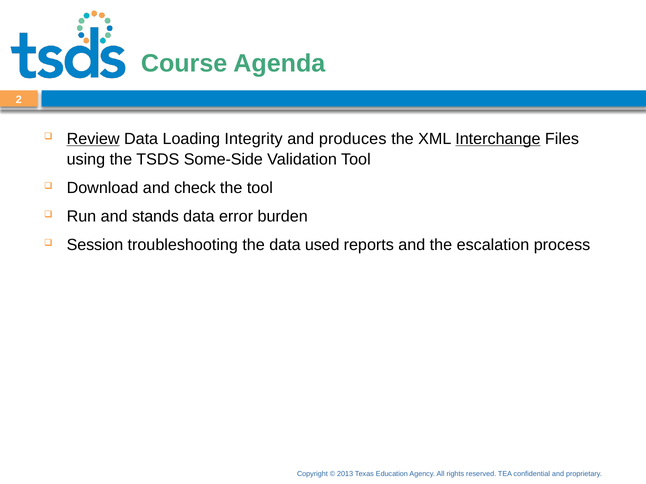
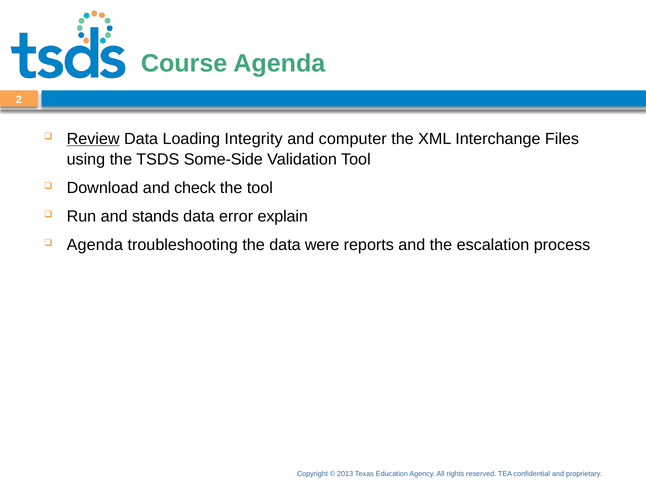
produces: produces -> computer
Interchange underline: present -> none
burden: burden -> explain
Session at (95, 245): Session -> Agenda
used: used -> were
